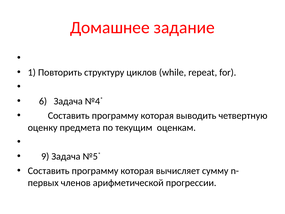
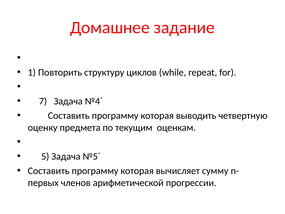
6: 6 -> 7
9: 9 -> 5
